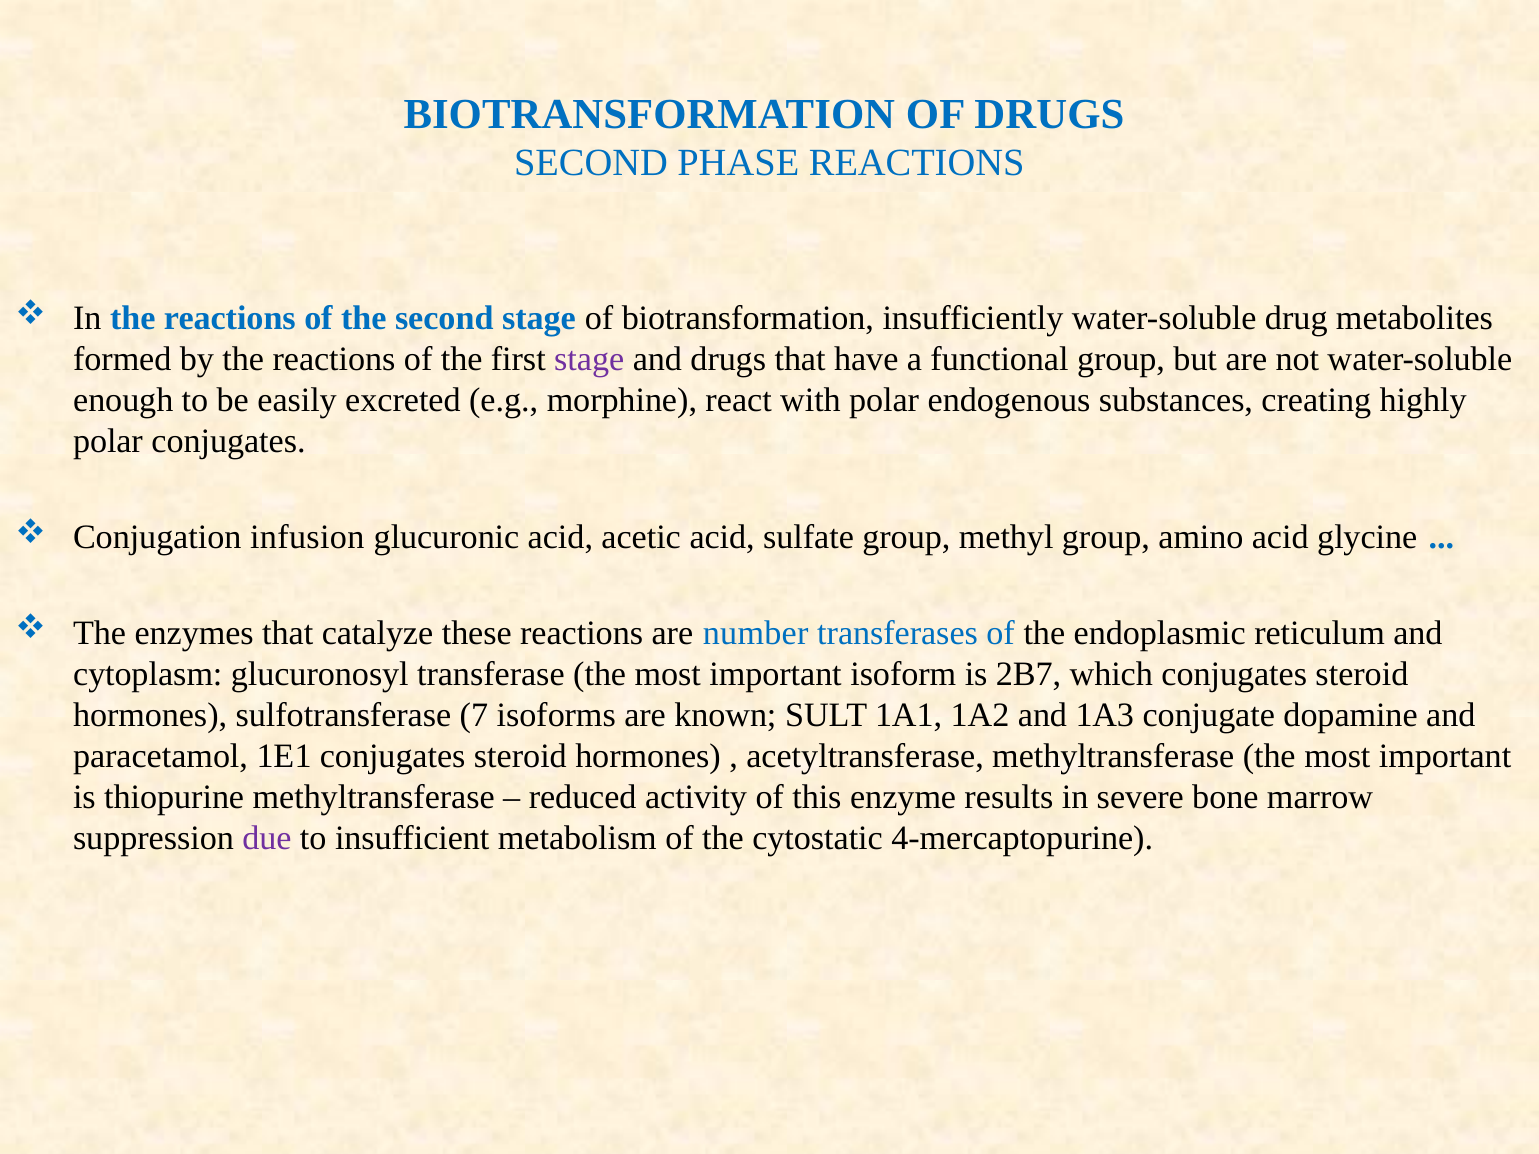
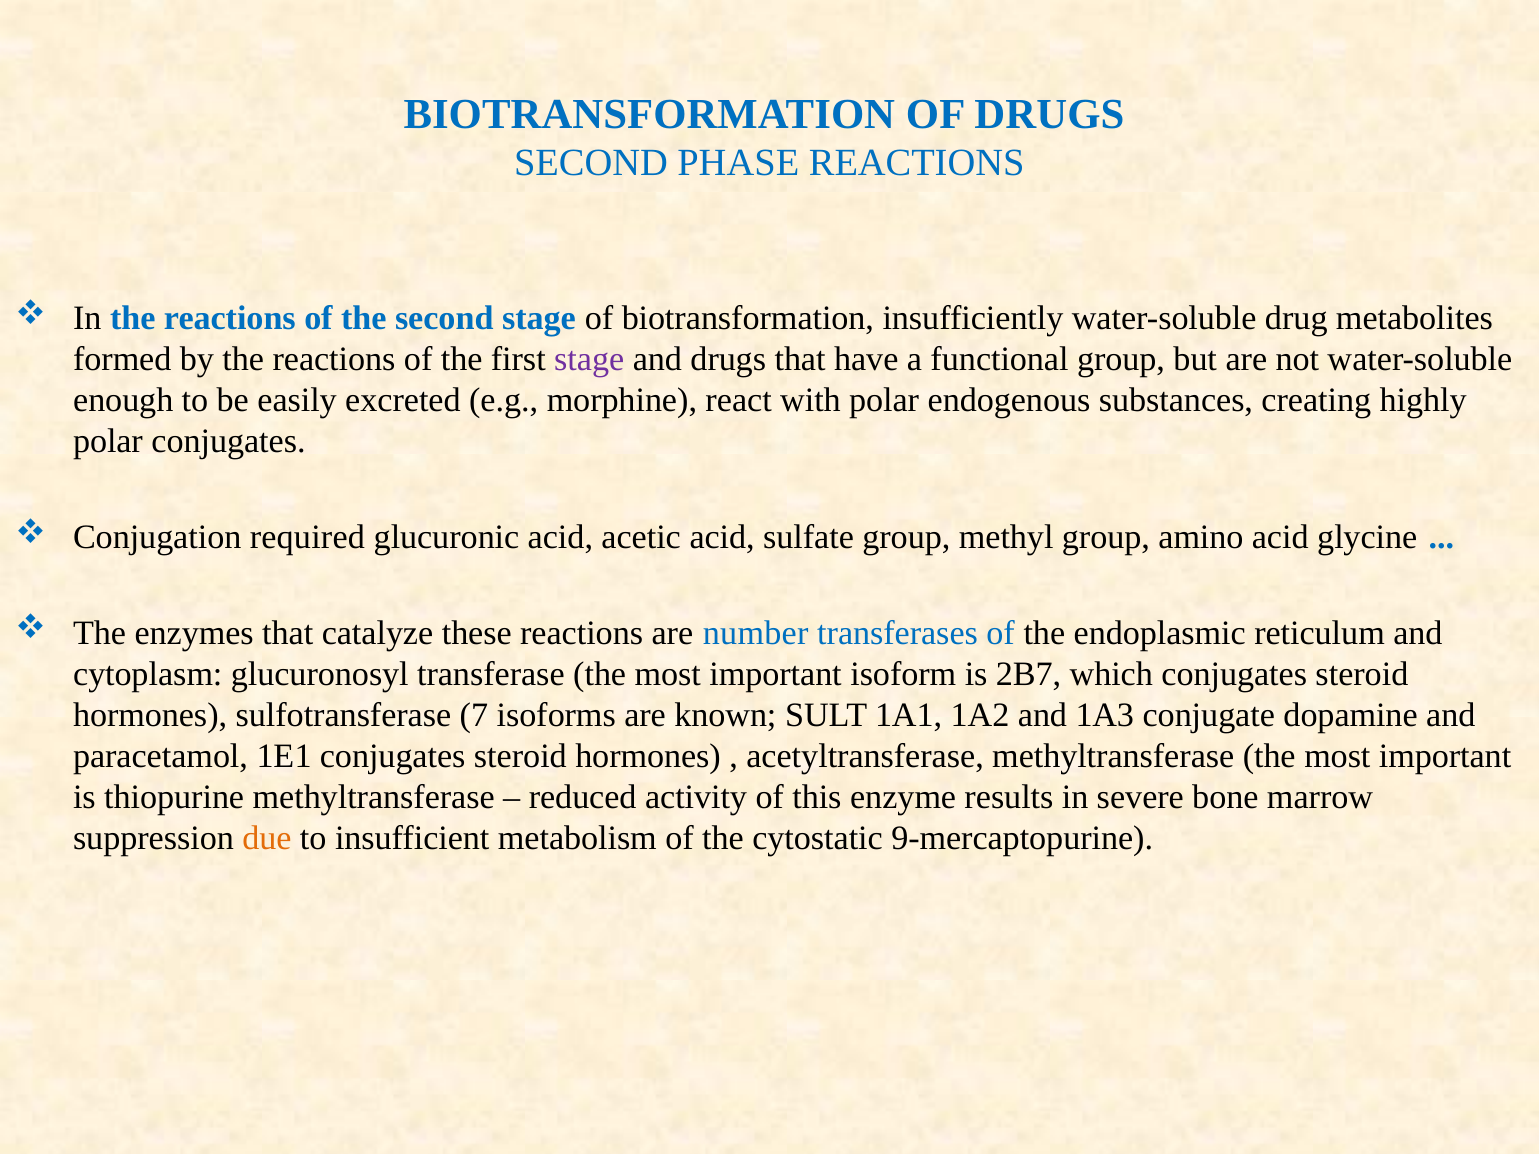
infusion: infusion -> required
due colour: purple -> orange
4-mercaptopurine: 4-mercaptopurine -> 9-mercaptopurine
